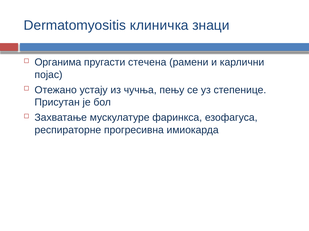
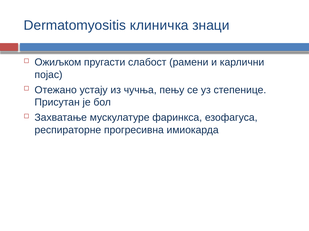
Органима: Органима -> Ожиљком
стечена: стечена -> слабост
